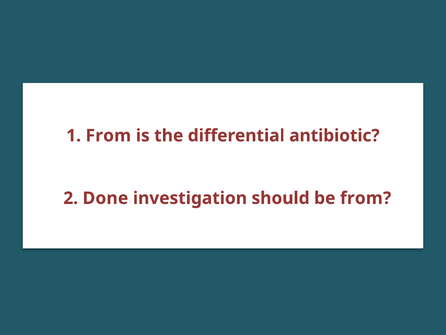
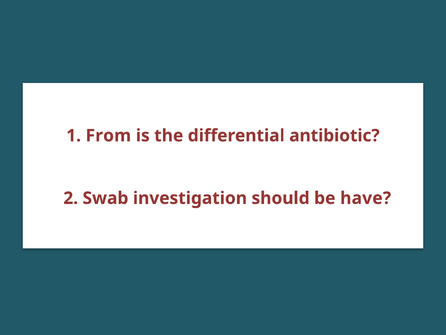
Done: Done -> Swab
be from: from -> have
